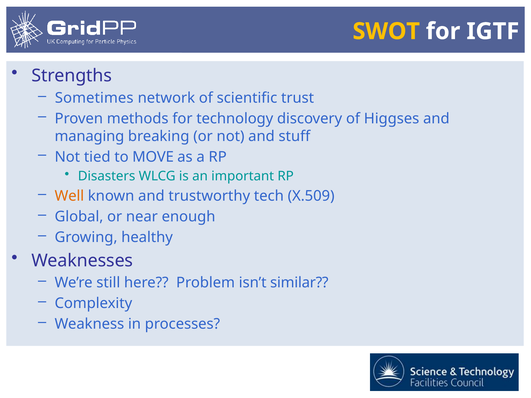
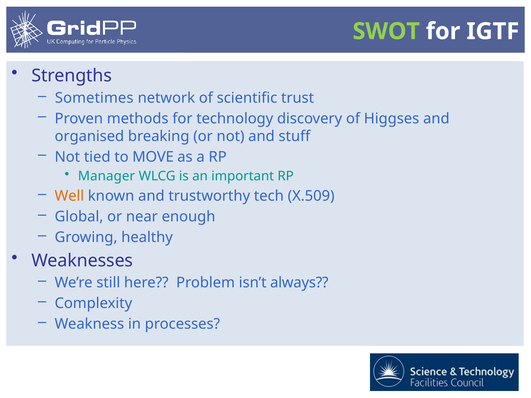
SWOT colour: yellow -> light green
managing: managing -> organised
Disasters: Disasters -> Manager
similar: similar -> always
